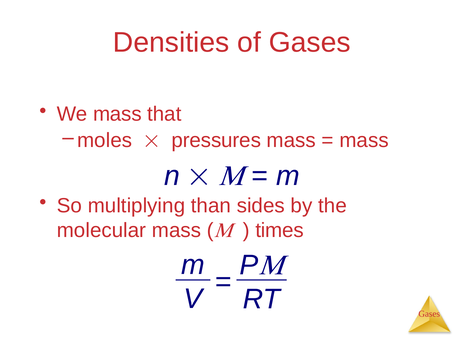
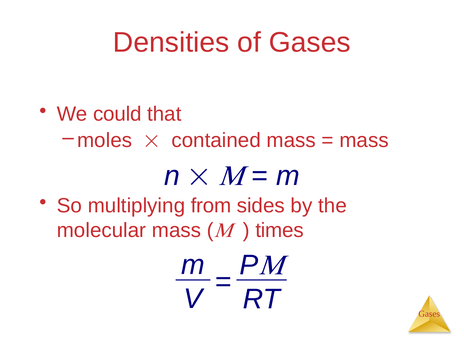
We mass: mass -> could
pressures: pressures -> contained
than: than -> from
